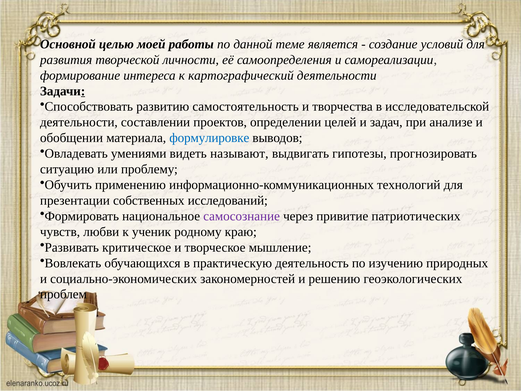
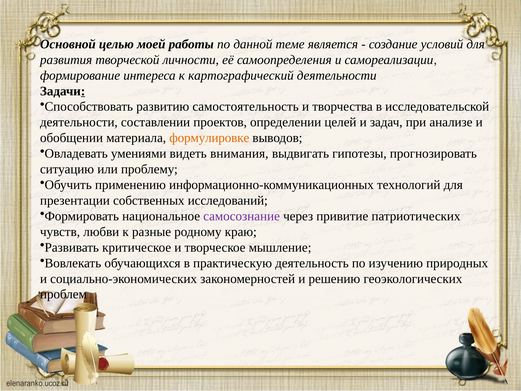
формулировке colour: blue -> orange
называют: называют -> внимания
ученик: ученик -> разные
